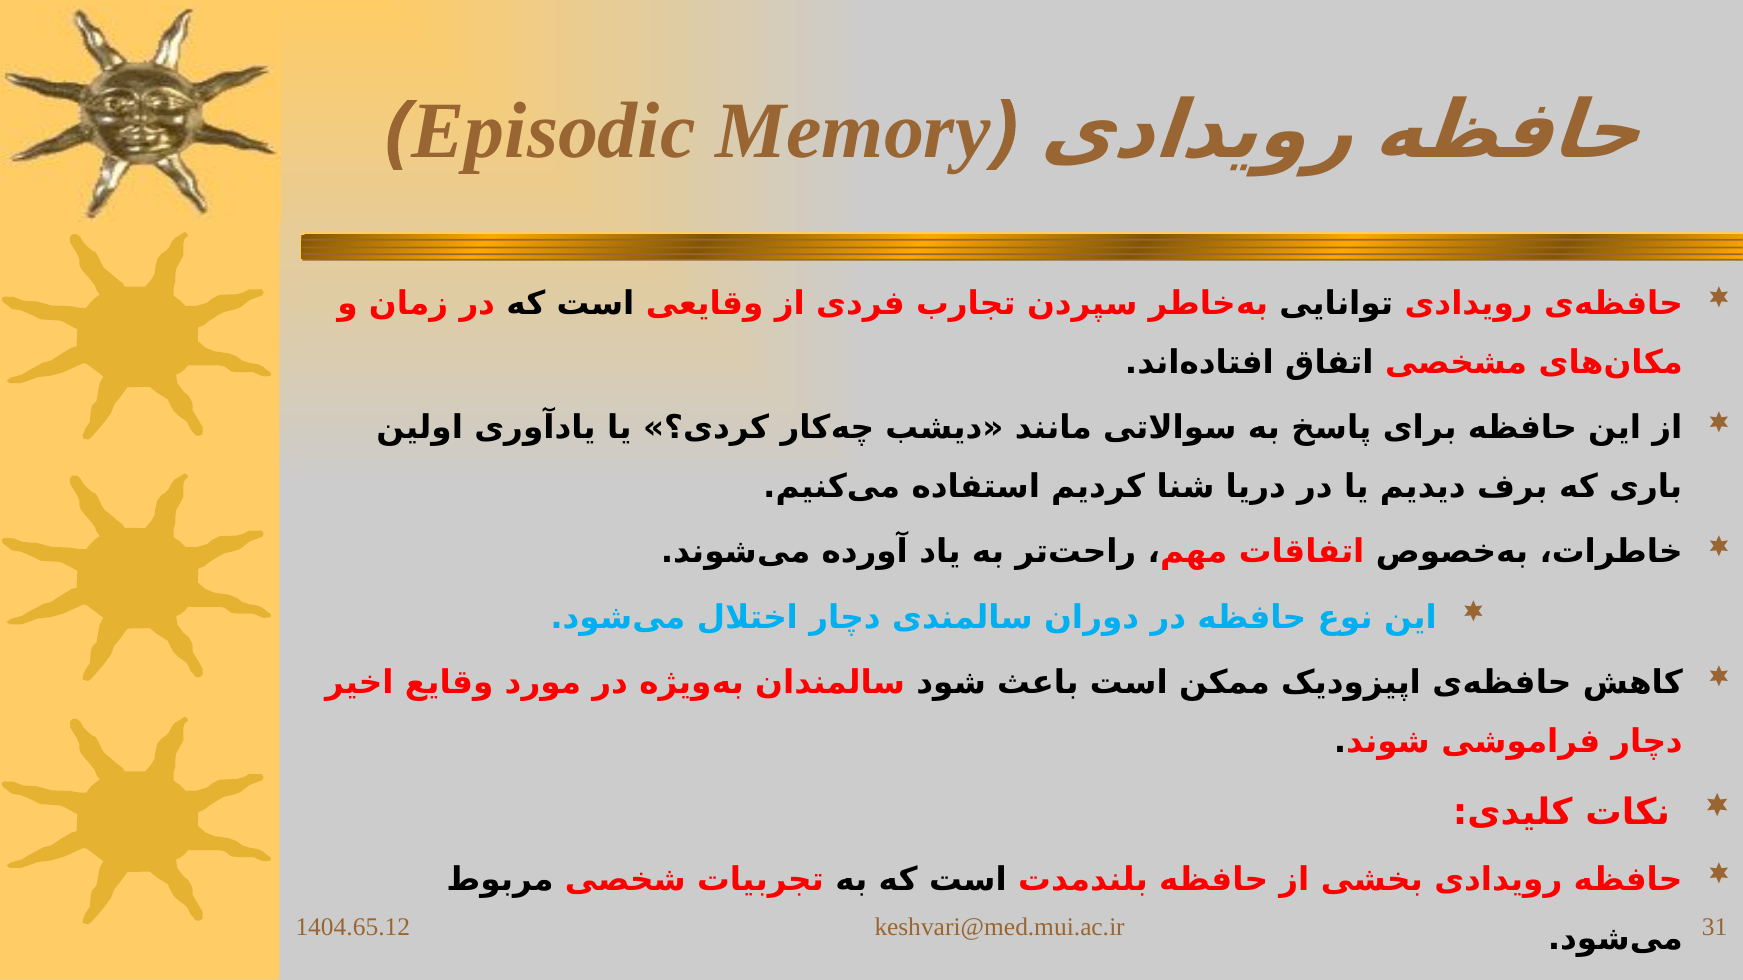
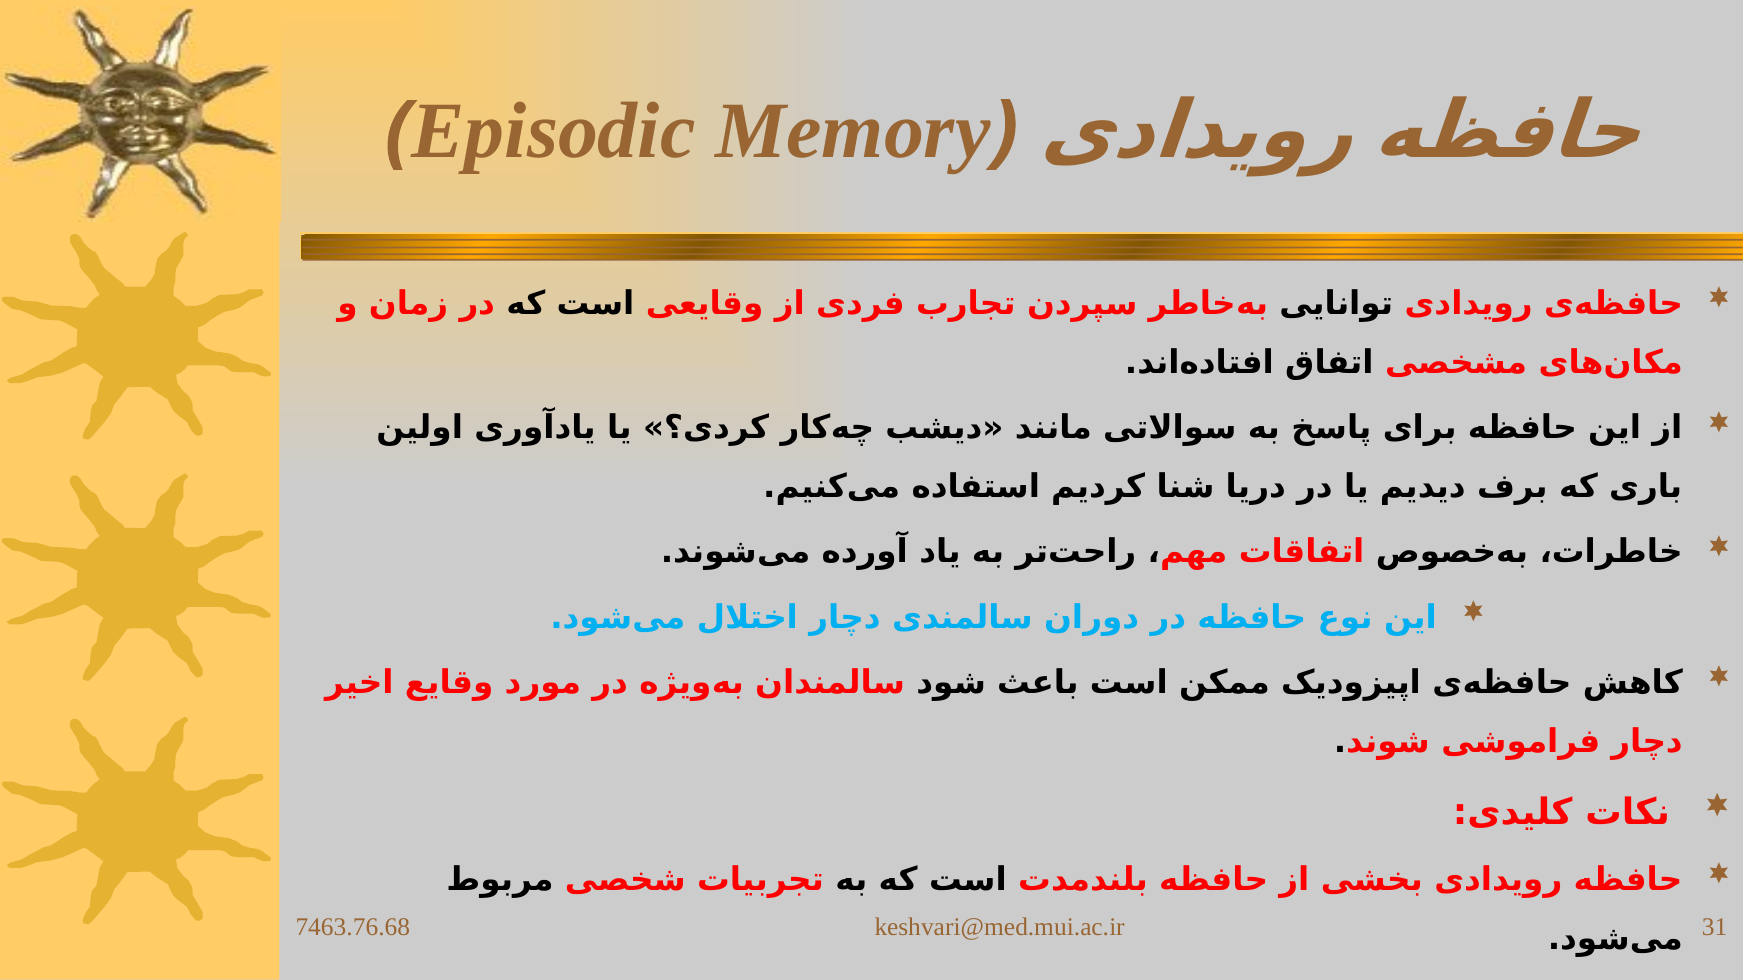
1404.65.12: 1404.65.12 -> 7463.76.68
